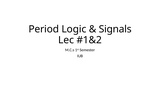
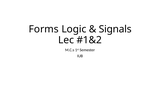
Period: Period -> Forms
